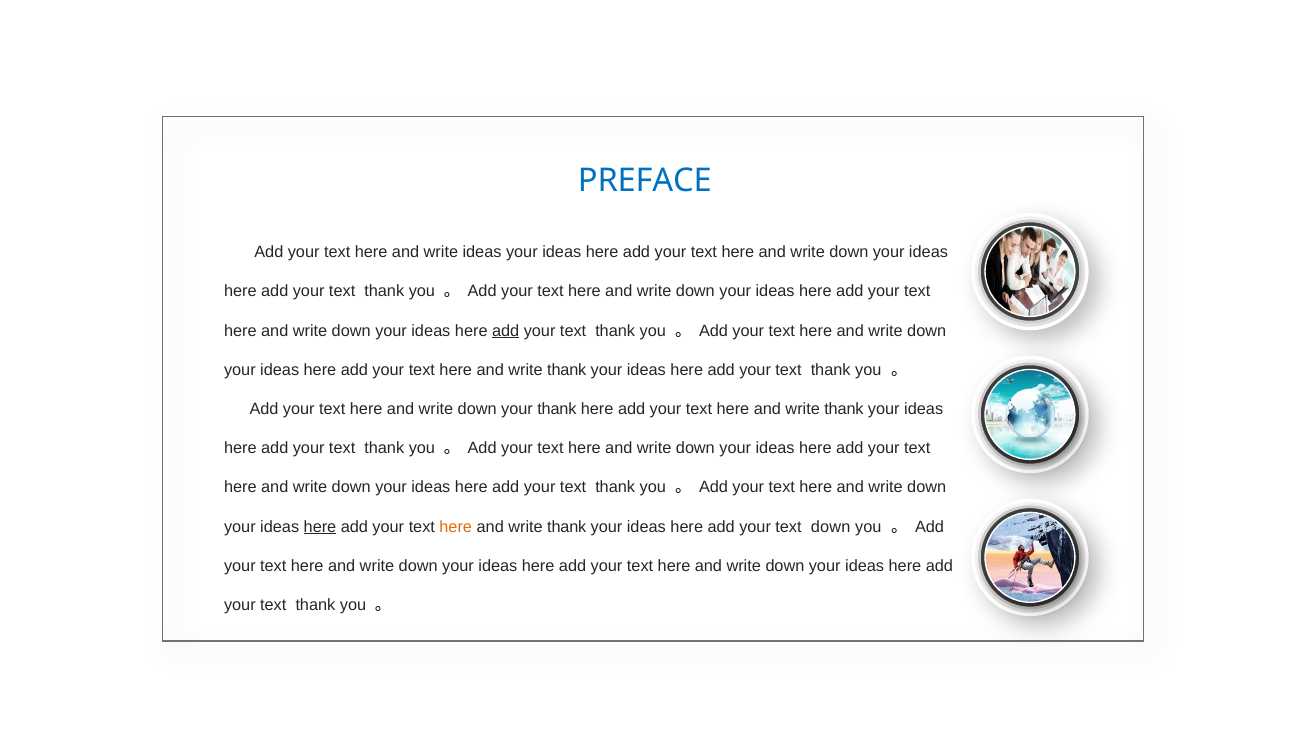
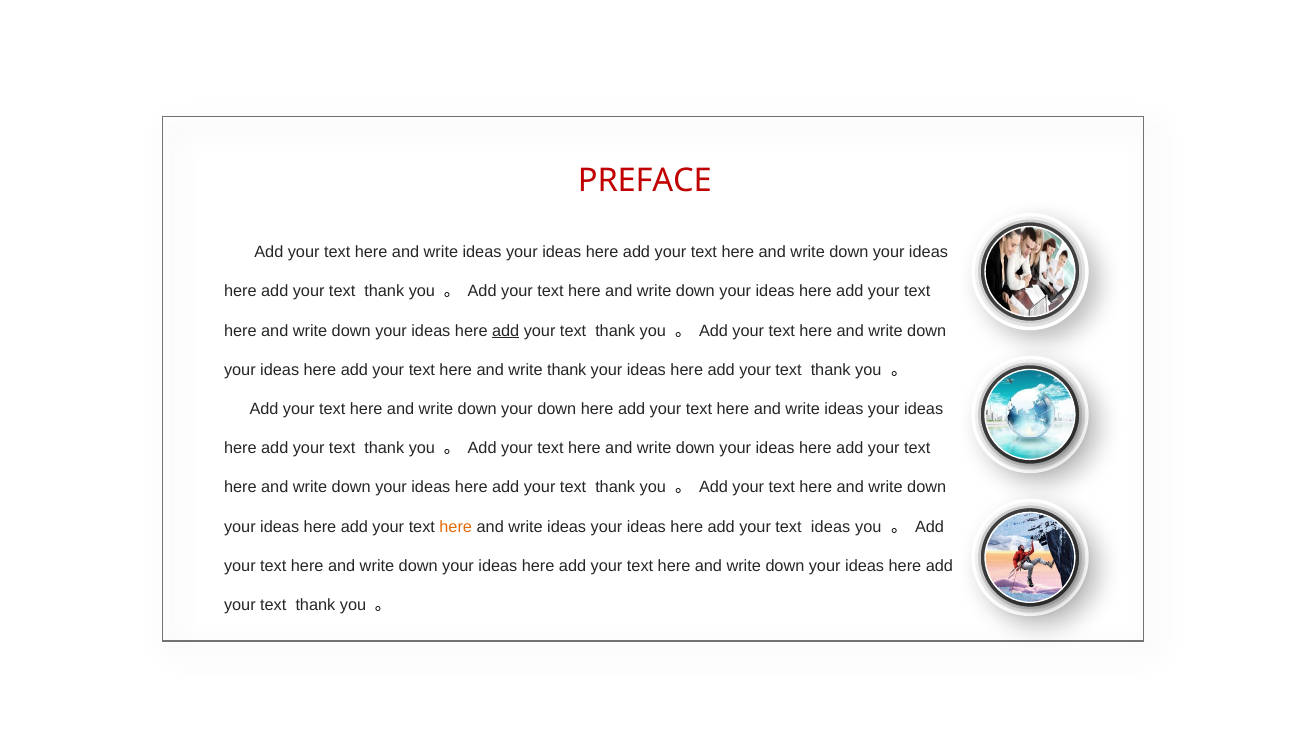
PREFACE colour: blue -> red
your thank: thank -> down
thank at (844, 409): thank -> ideas
here at (320, 526) underline: present -> none
thank at (567, 526): thank -> ideas
text down: down -> ideas
